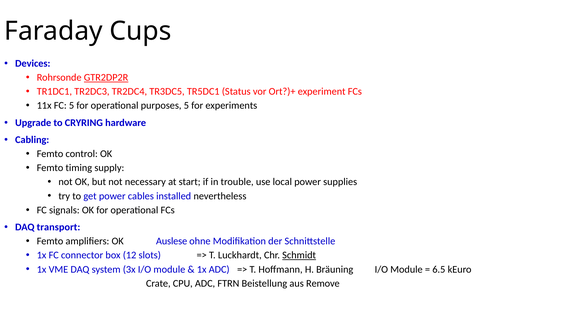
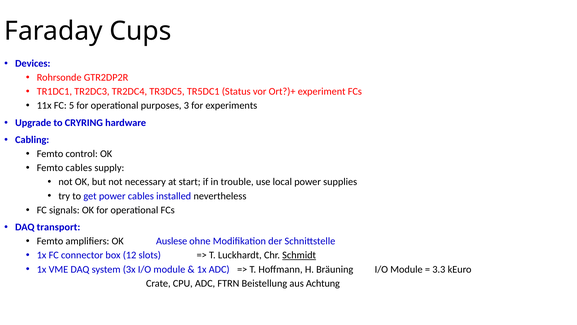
GTR2DP2R underline: present -> none
purposes 5: 5 -> 3
Femto timing: timing -> cables
6.5: 6.5 -> 3.3
Remove: Remove -> Achtung
